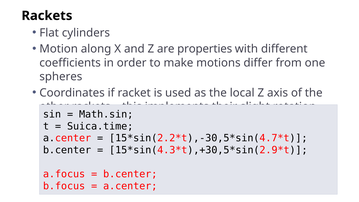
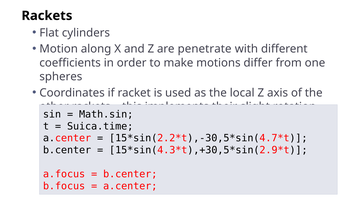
properties: properties -> penetrate
